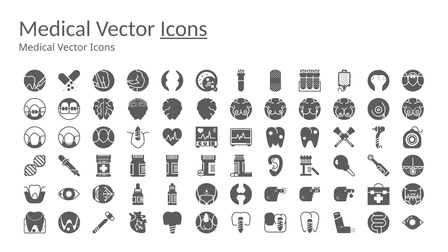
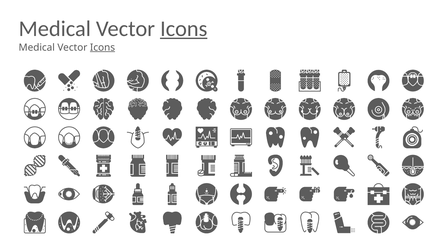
Icons at (103, 47) underline: none -> present
